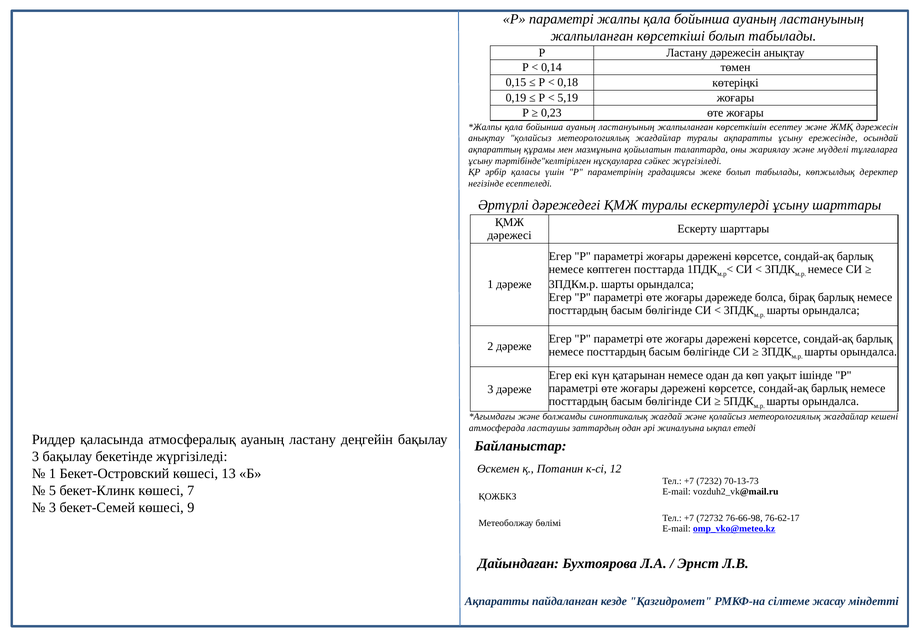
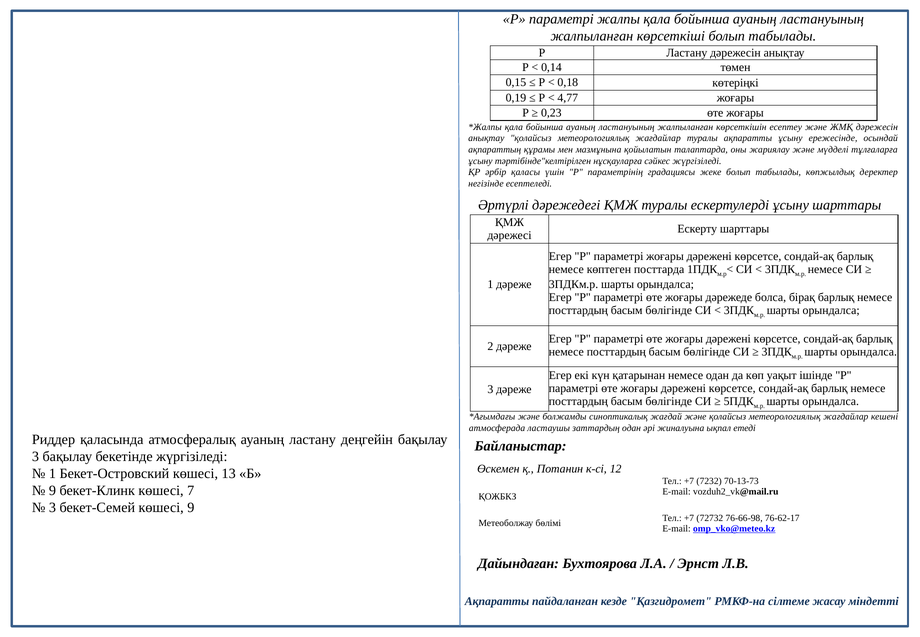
5,19: 5,19 -> 4,77
5 at (53, 491): 5 -> 9
